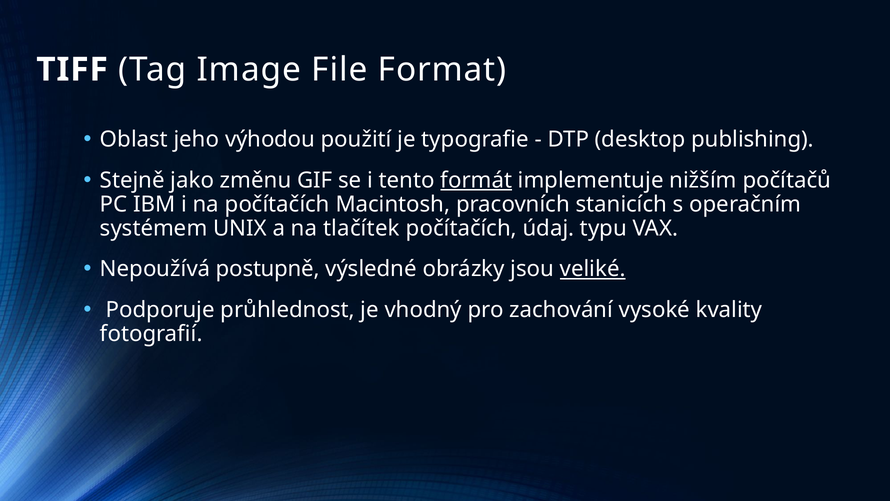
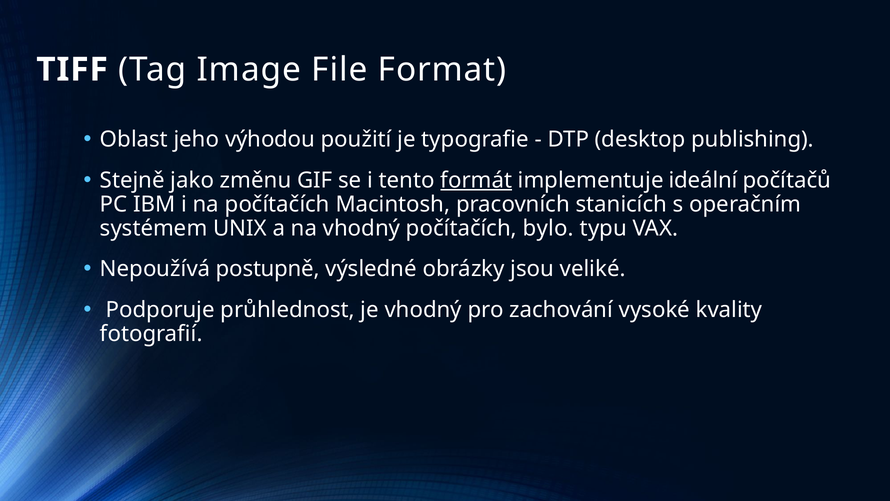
nižším: nižším -> ideální
na tlačítek: tlačítek -> vhodný
údaj: údaj -> bylo
veliké underline: present -> none
